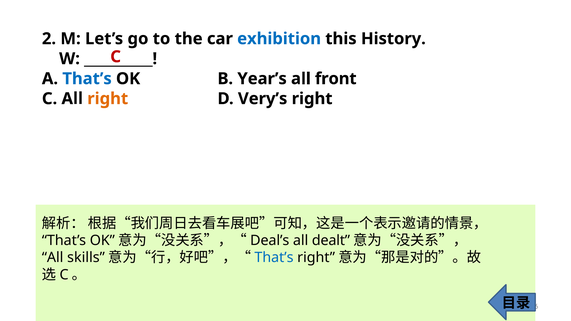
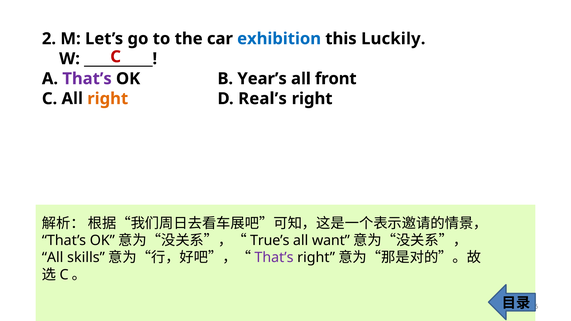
History: History -> Luckily
That’s at (87, 79) colour: blue -> purple
Very’s: Very’s -> Real’s
Deal’s: Deal’s -> True’s
dealt: dealt -> want
That’s at (274, 258) colour: blue -> purple
